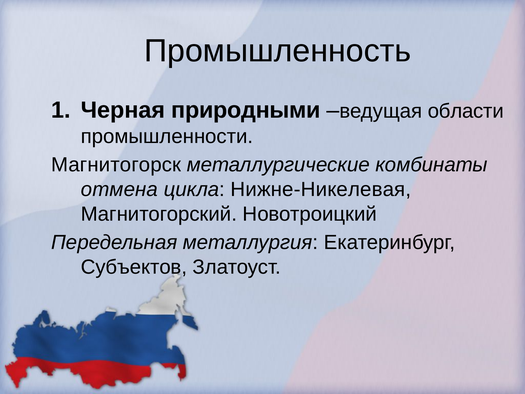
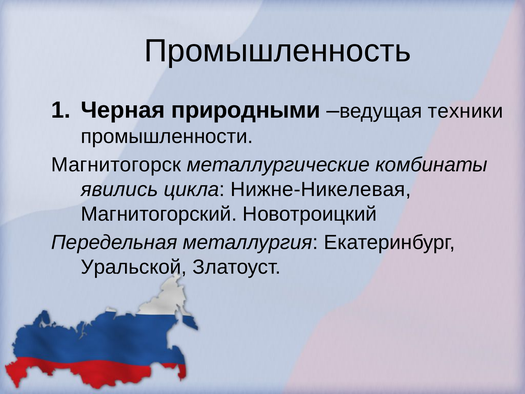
области: области -> техники
отмена: отмена -> явились
Субъектов: Субъектов -> Уральской
